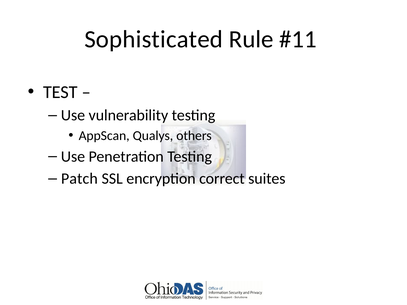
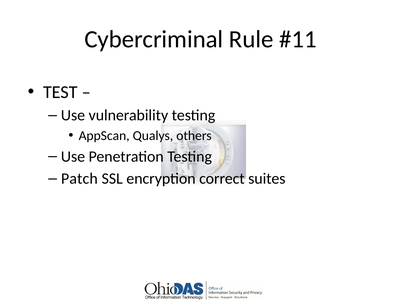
Sophisticated: Sophisticated -> Cybercriminal
